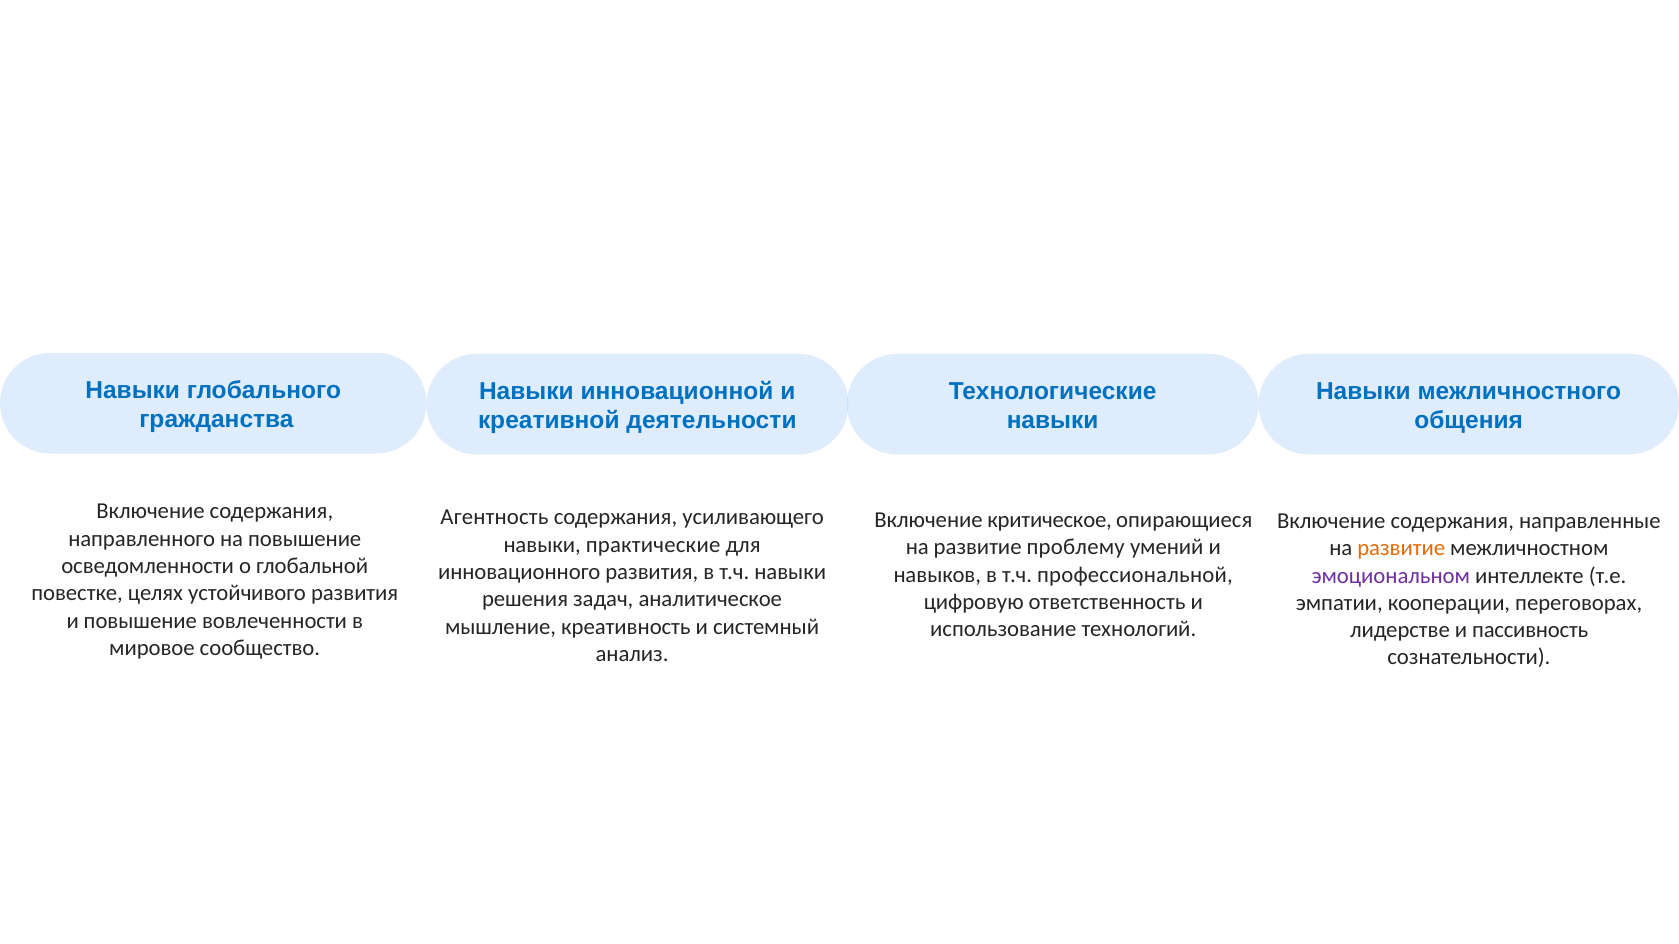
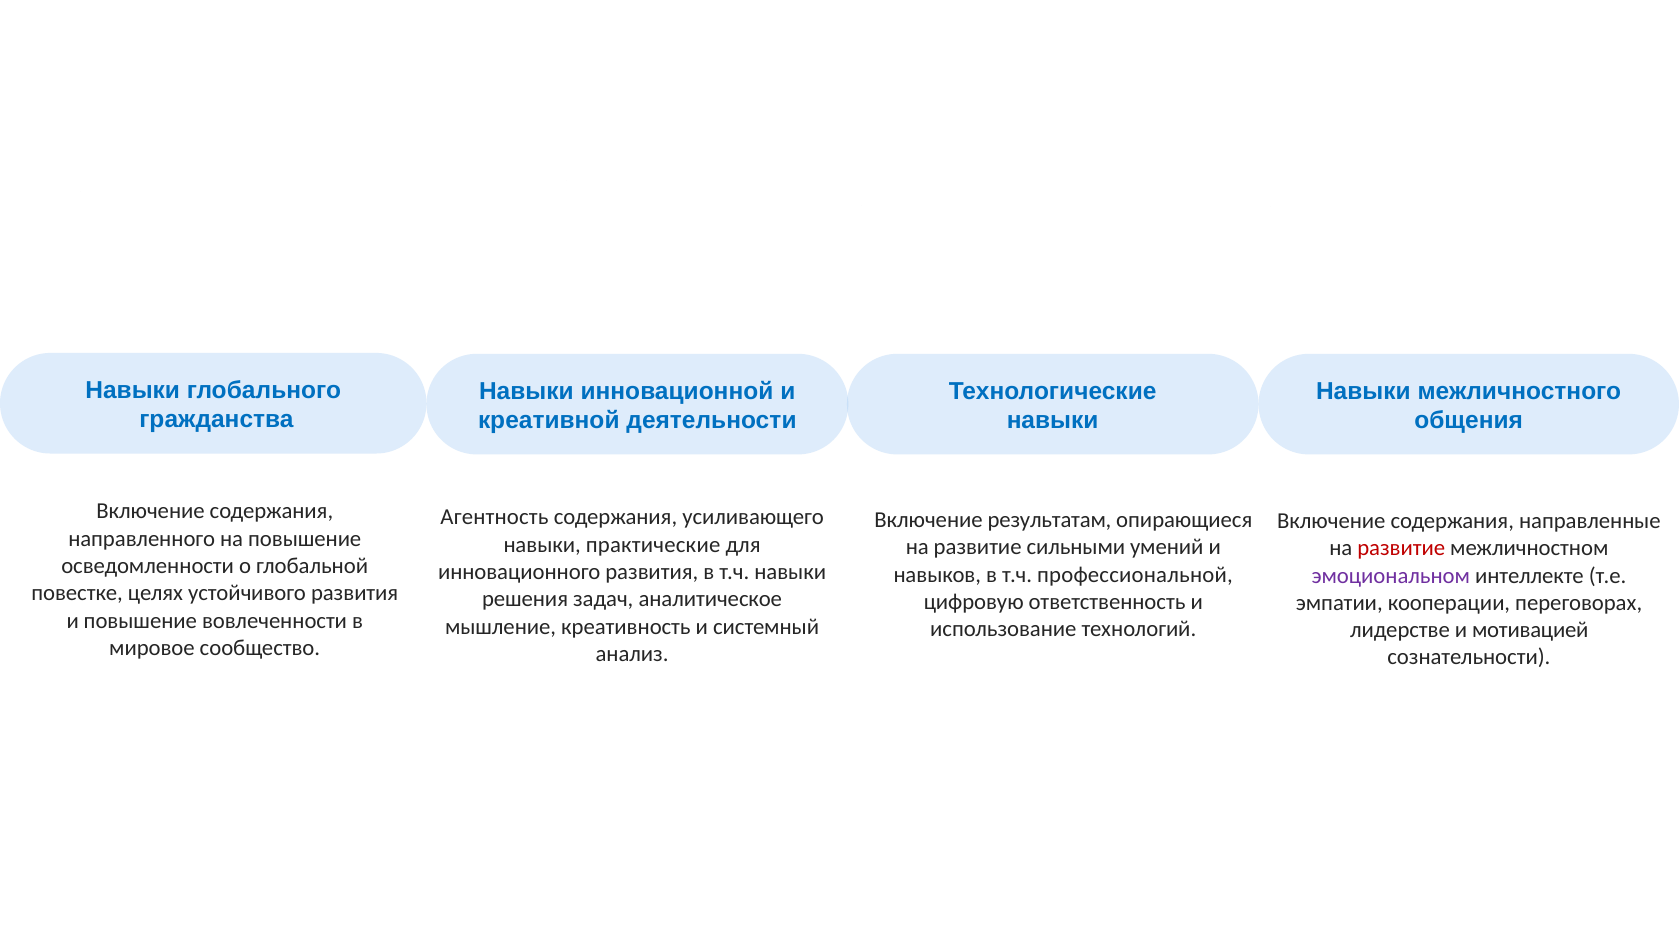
критическое: критическое -> результатам
проблему: проблему -> сильными
развитие at (1401, 548) colour: orange -> red
пассивность: пассивность -> мотивацией
